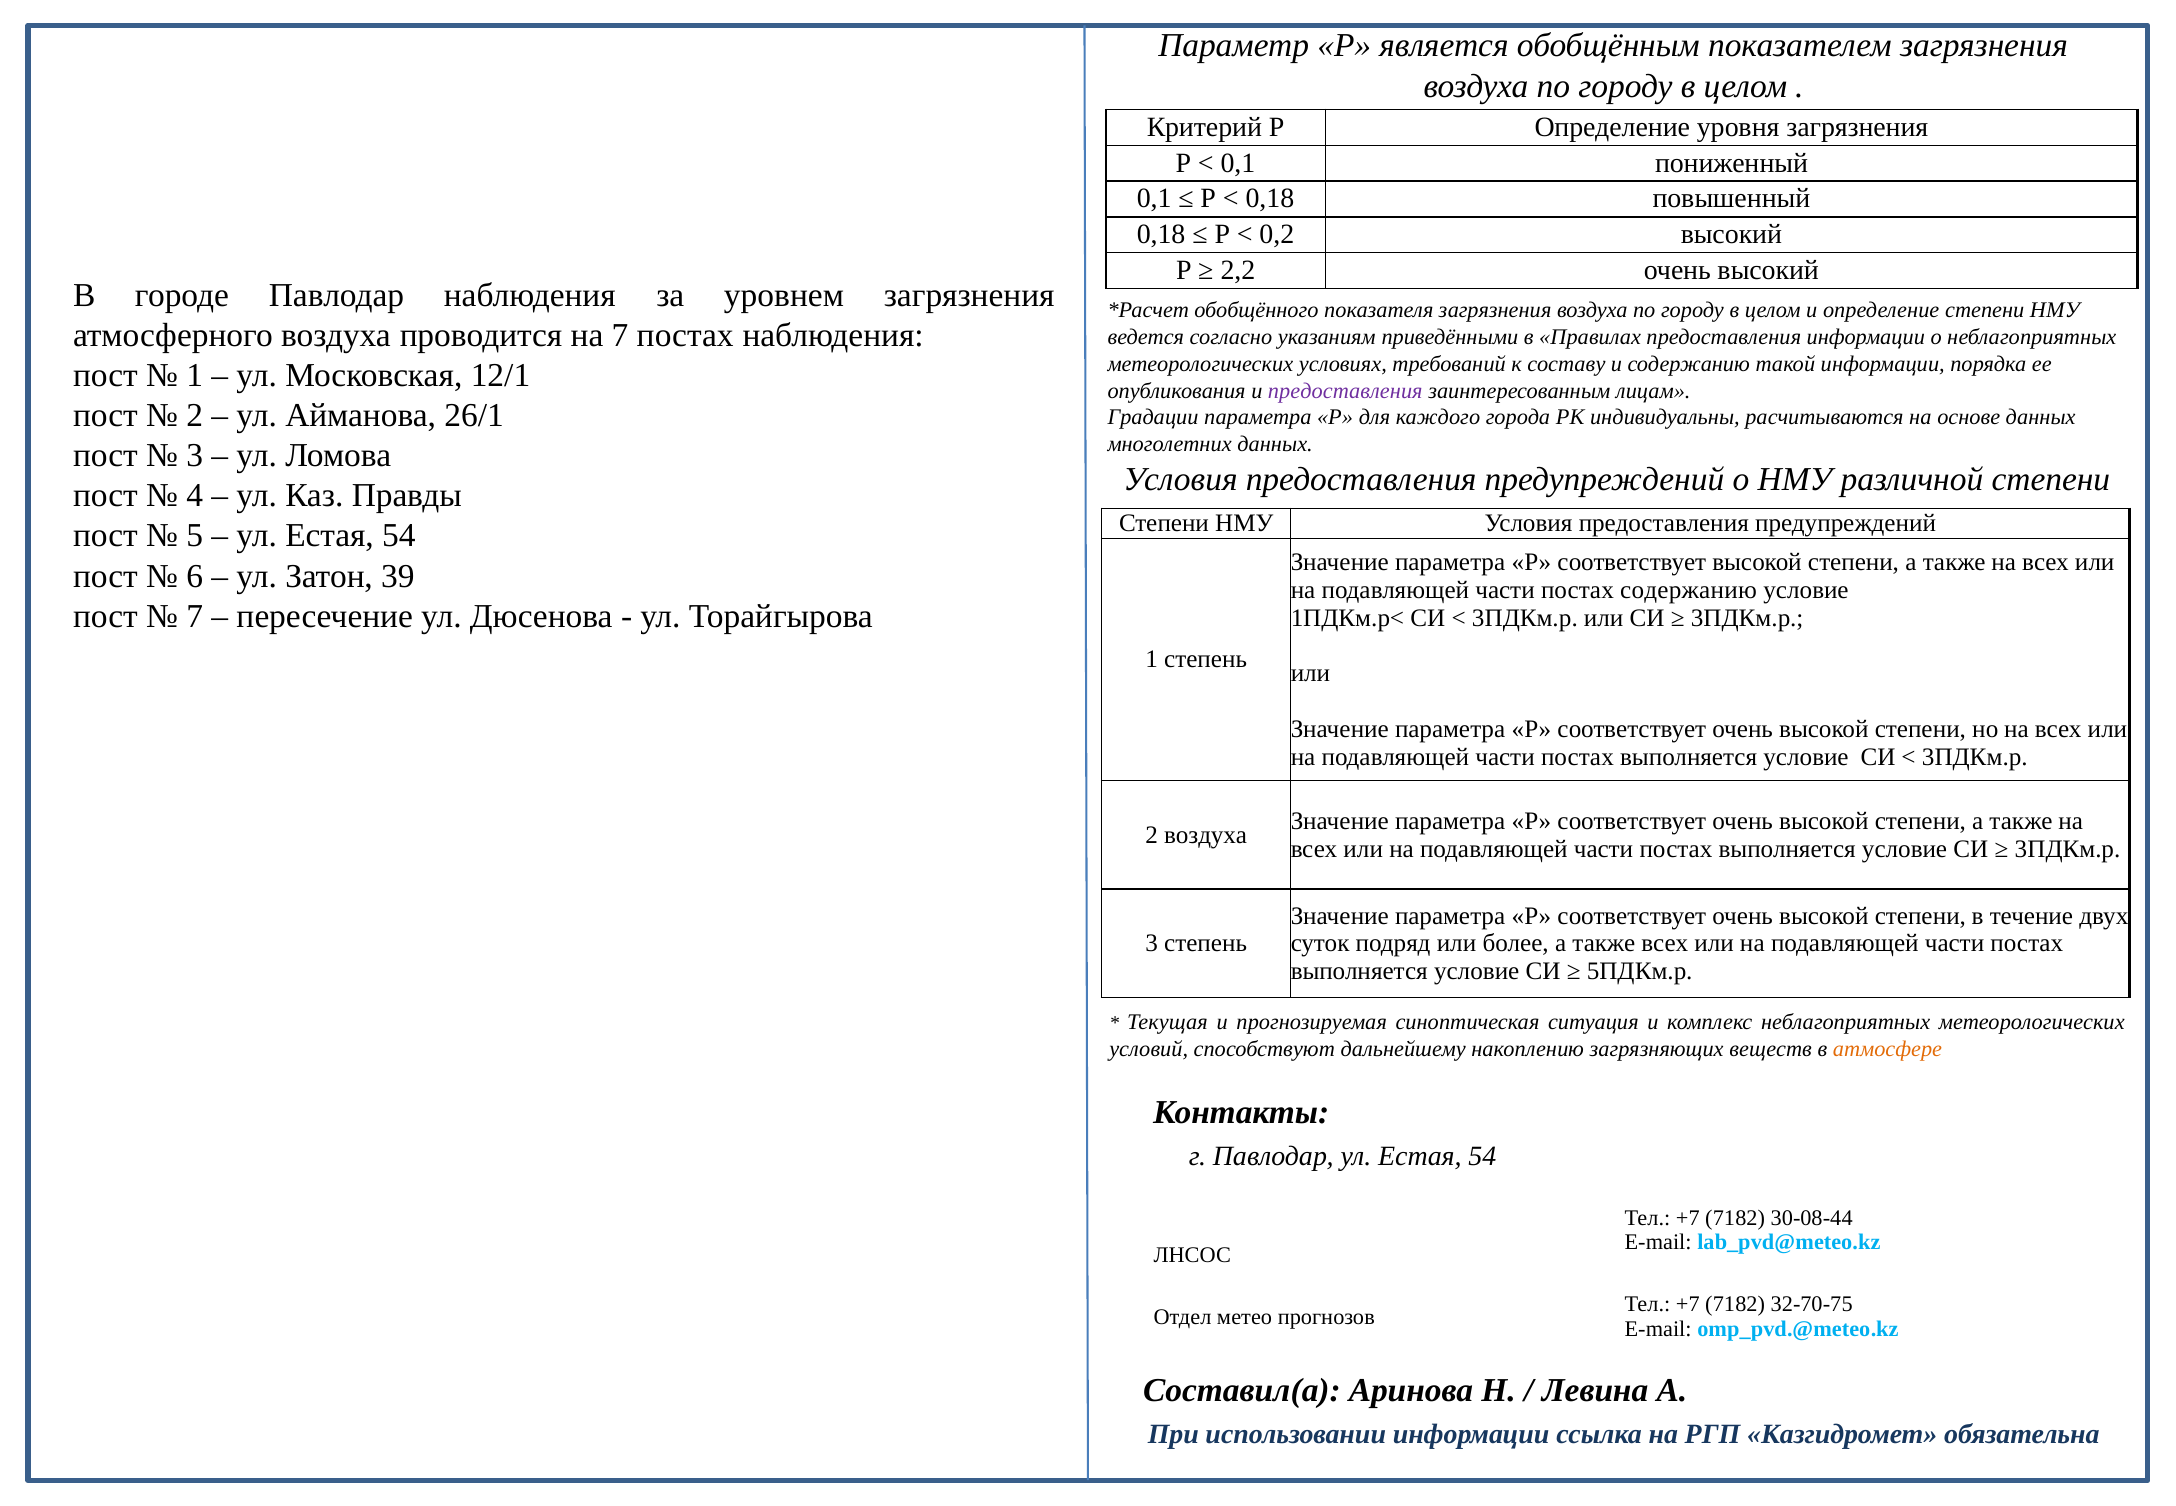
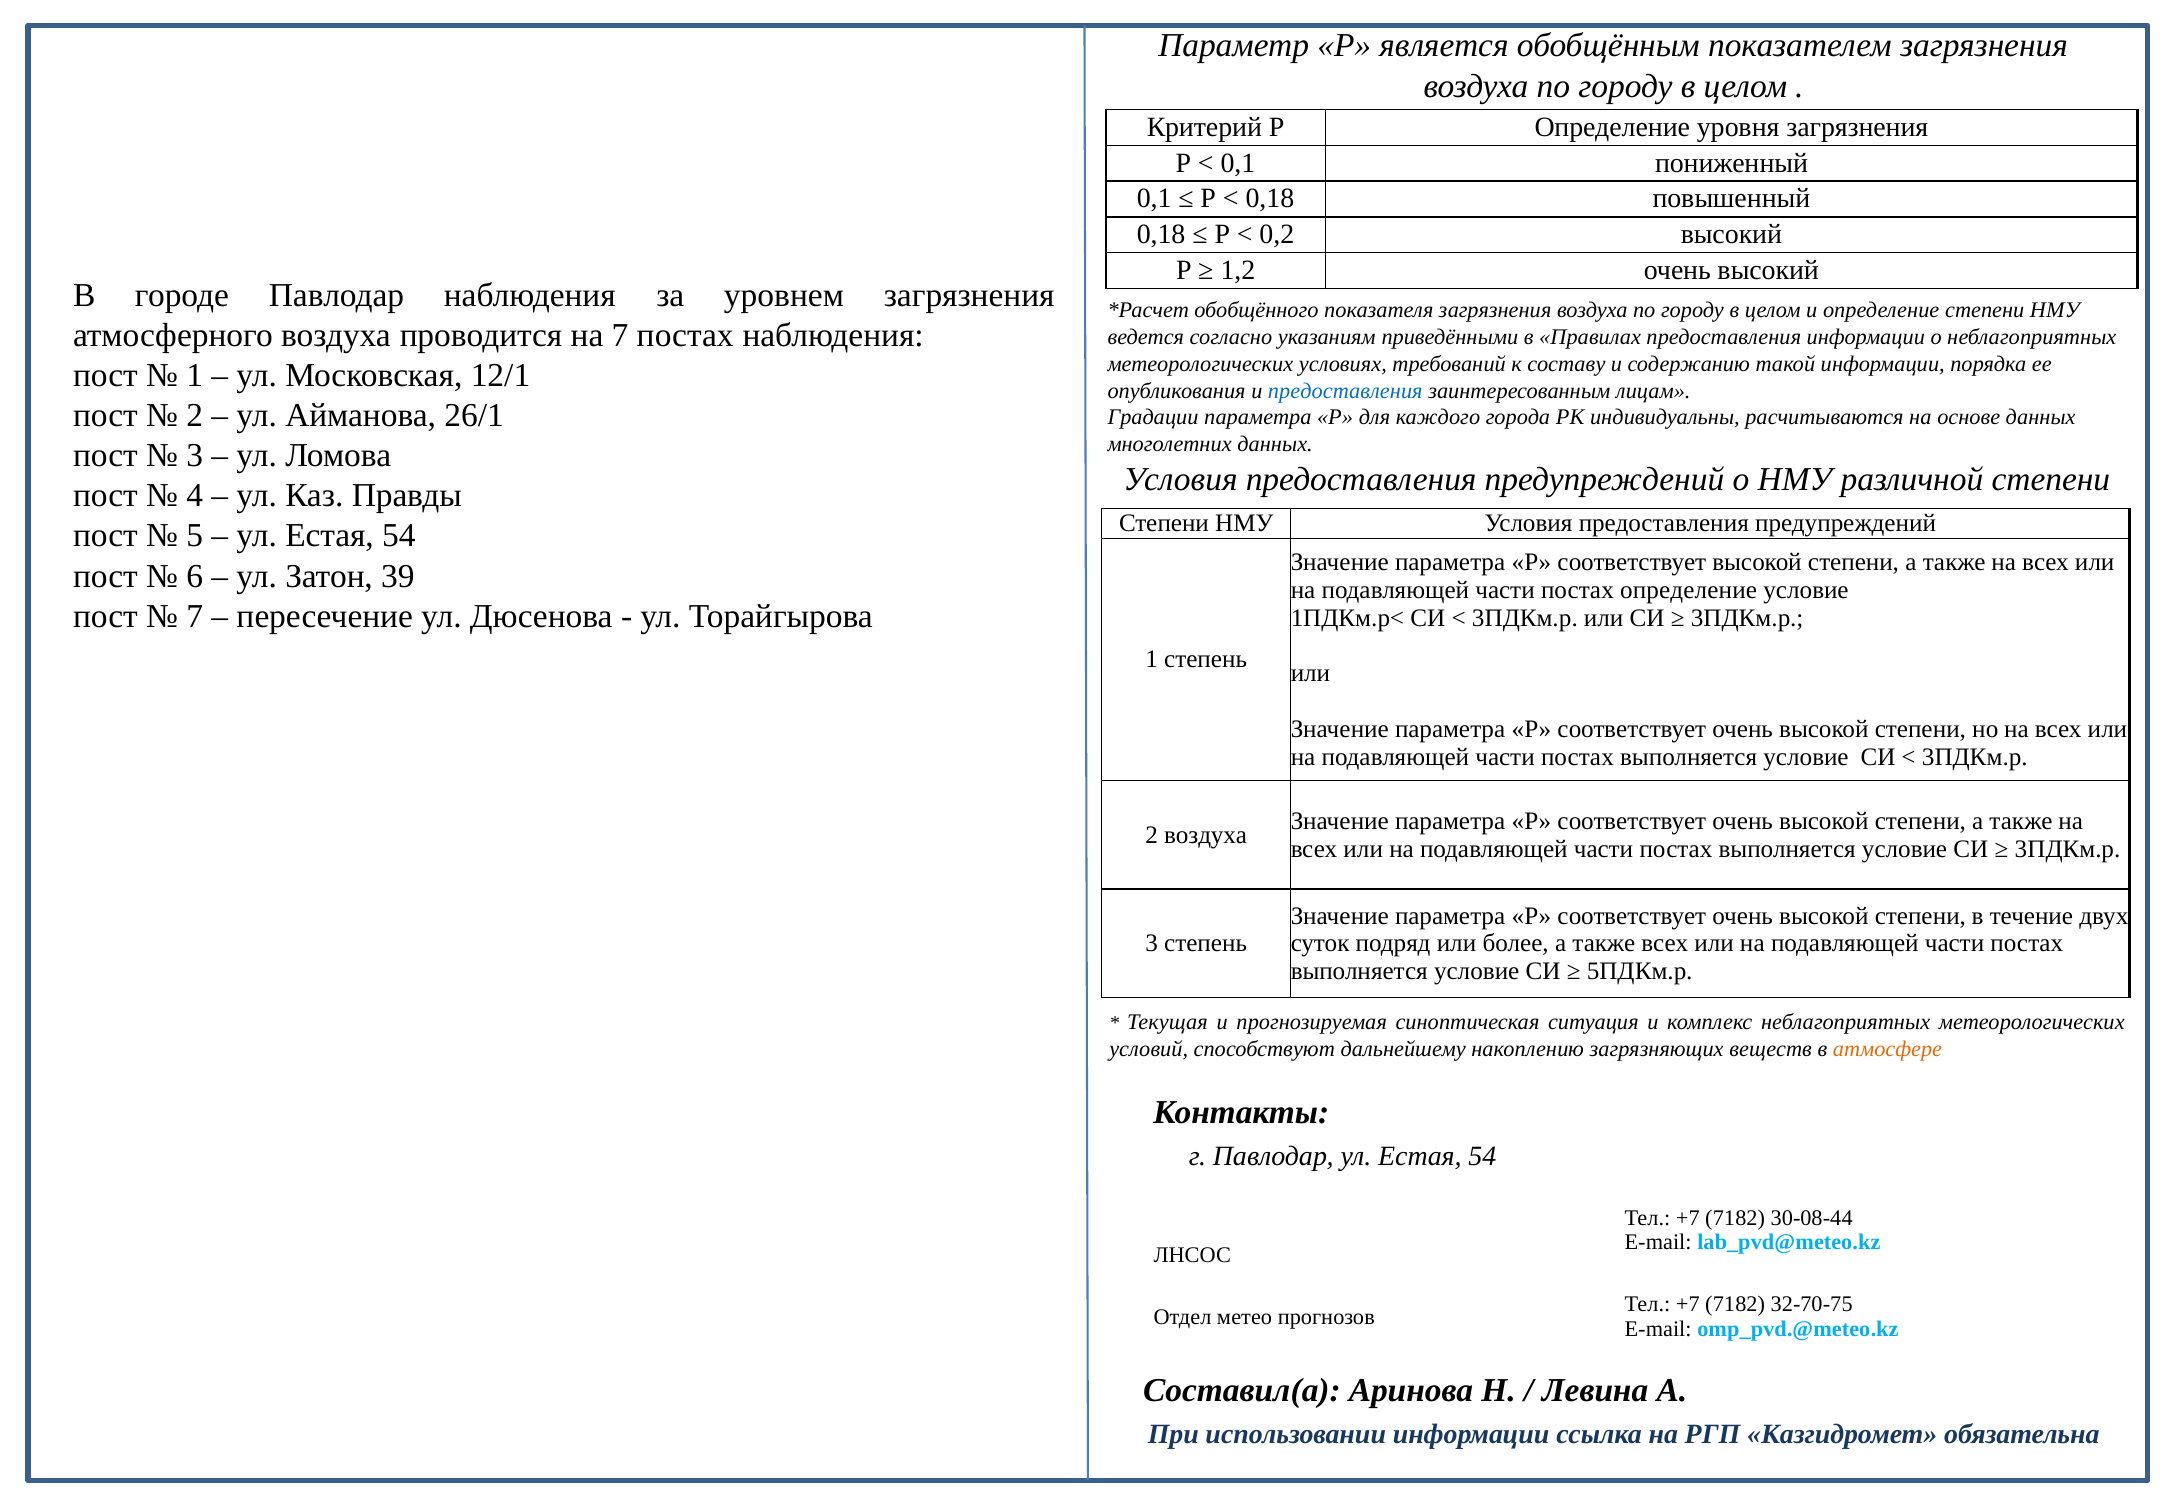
2,2: 2,2 -> 1,2
предоставления at (1345, 391) colour: purple -> blue
постах содержанию: содержанию -> определение
